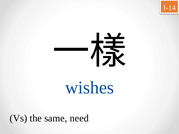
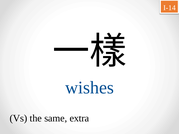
need: need -> extra
